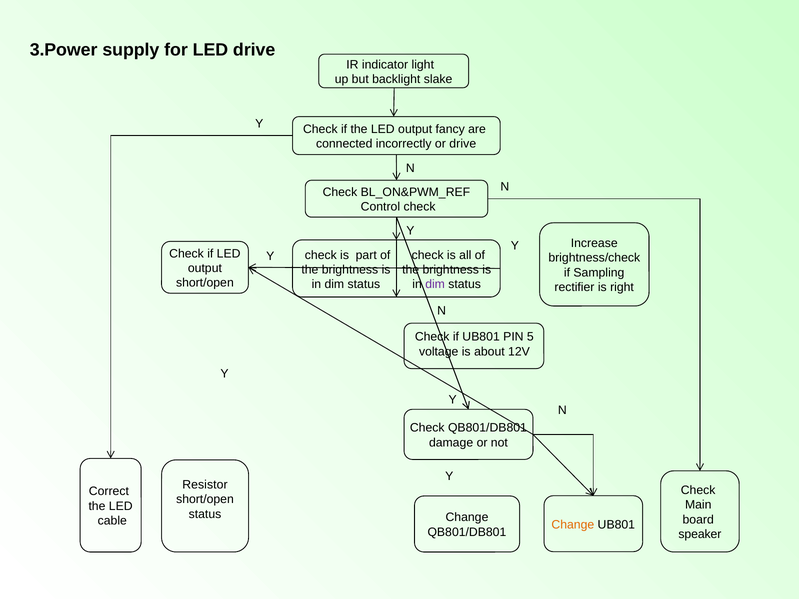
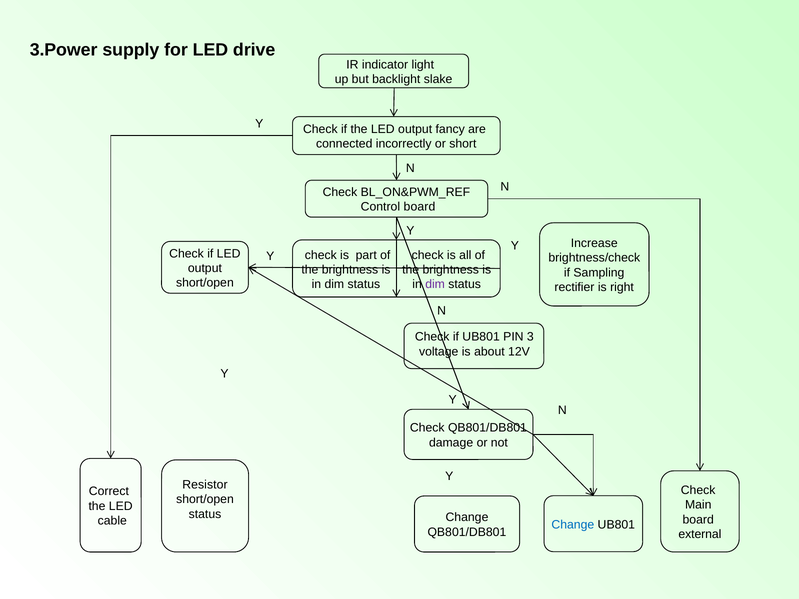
or drive: drive -> short
Control check: check -> board
5: 5 -> 3
Change at (573, 525) colour: orange -> blue
speaker: speaker -> external
